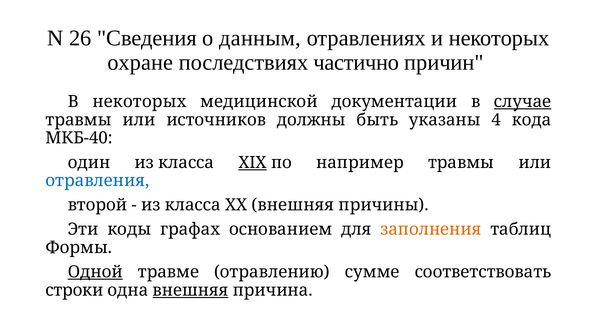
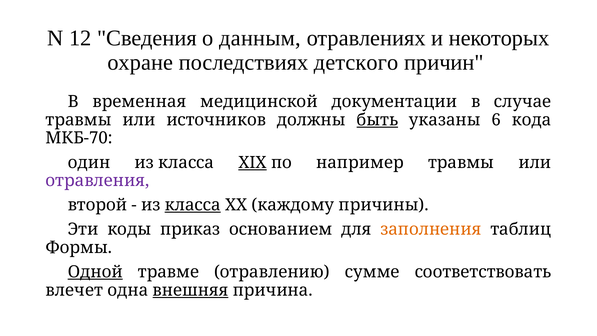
26: 26 -> 12
частично: частично -> детского
В некоторых: некоторых -> временная
случае underline: present -> none
быть underline: none -> present
4: 4 -> 6
МКБ-40: МКБ-40 -> МКБ-70
отравления colour: blue -> purple
класса at (193, 205) underline: none -> present
XX внешняя: внешняя -> каждому
графах: графах -> приказ
строки: строки -> влечет
